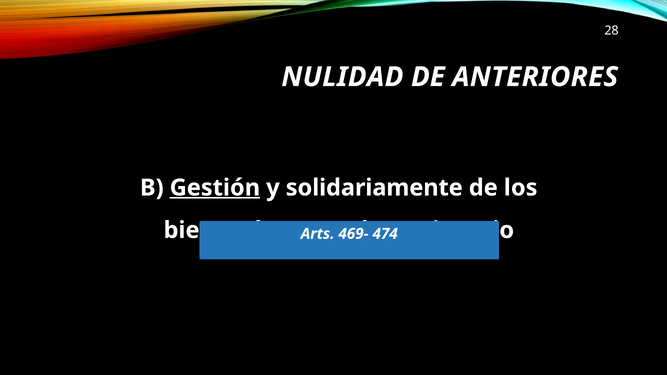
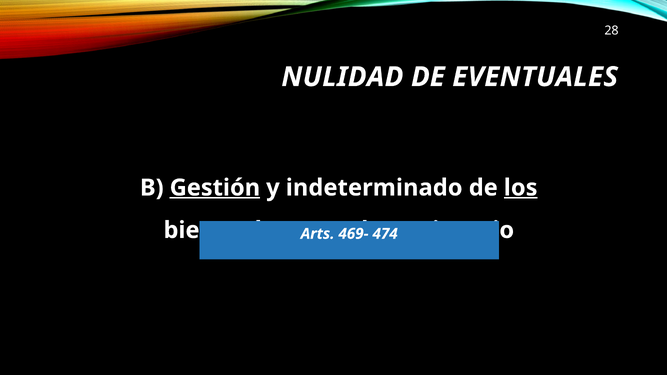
ANTERIORES: ANTERIORES -> EVENTUALES
solidariamente: solidariamente -> indeterminado
los underline: none -> present
